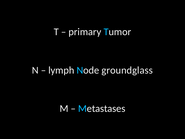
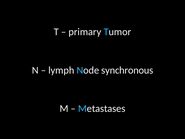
groundglass: groundglass -> synchronous
